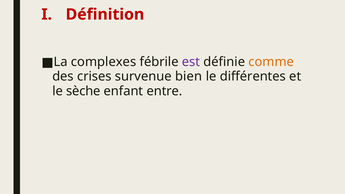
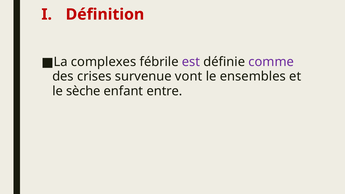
comme colour: orange -> purple
bien: bien -> vont
différentes: différentes -> ensembles
